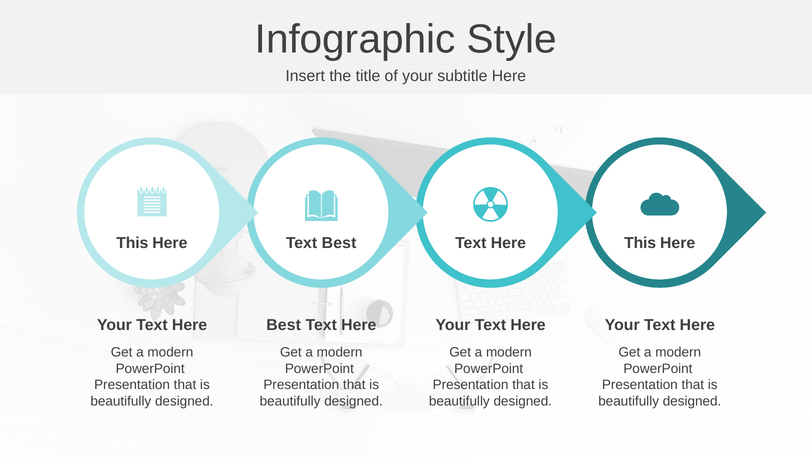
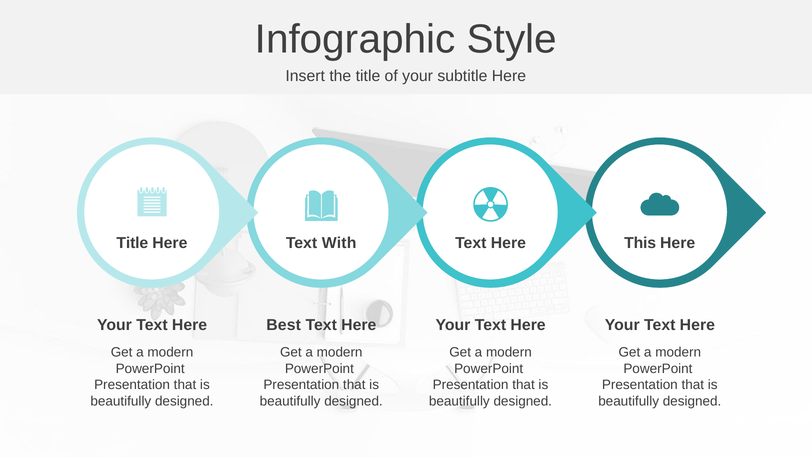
This at (132, 243): This -> Title
Text Best: Best -> With
